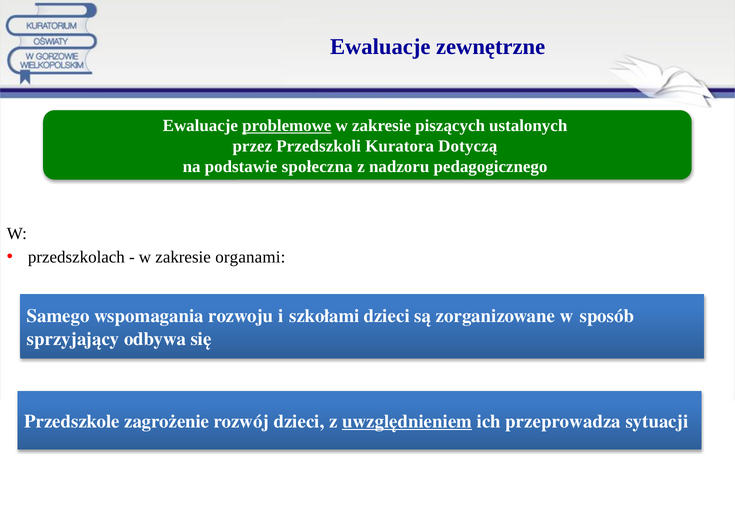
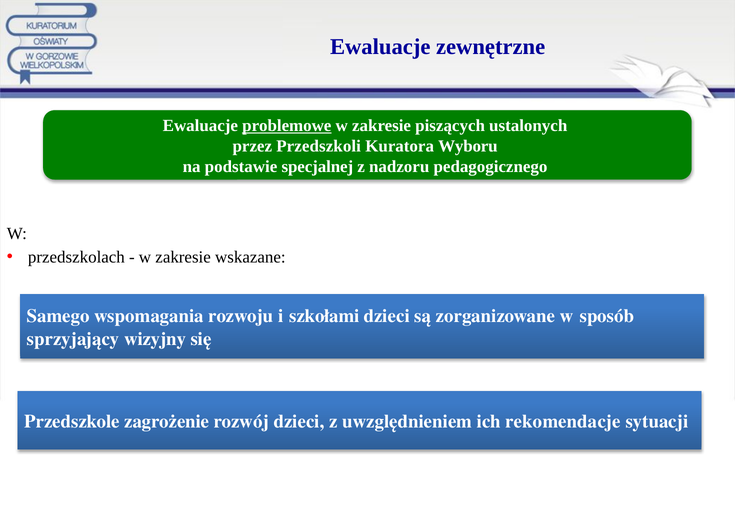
Dotyczą: Dotyczą -> Wyboru
społeczna: społeczna -> specjalnej
organami: organami -> wskazane
odbywa: odbywa -> wizyjny
uwzględnieniem underline: present -> none
przeprowadza: przeprowadza -> rekomendacje
